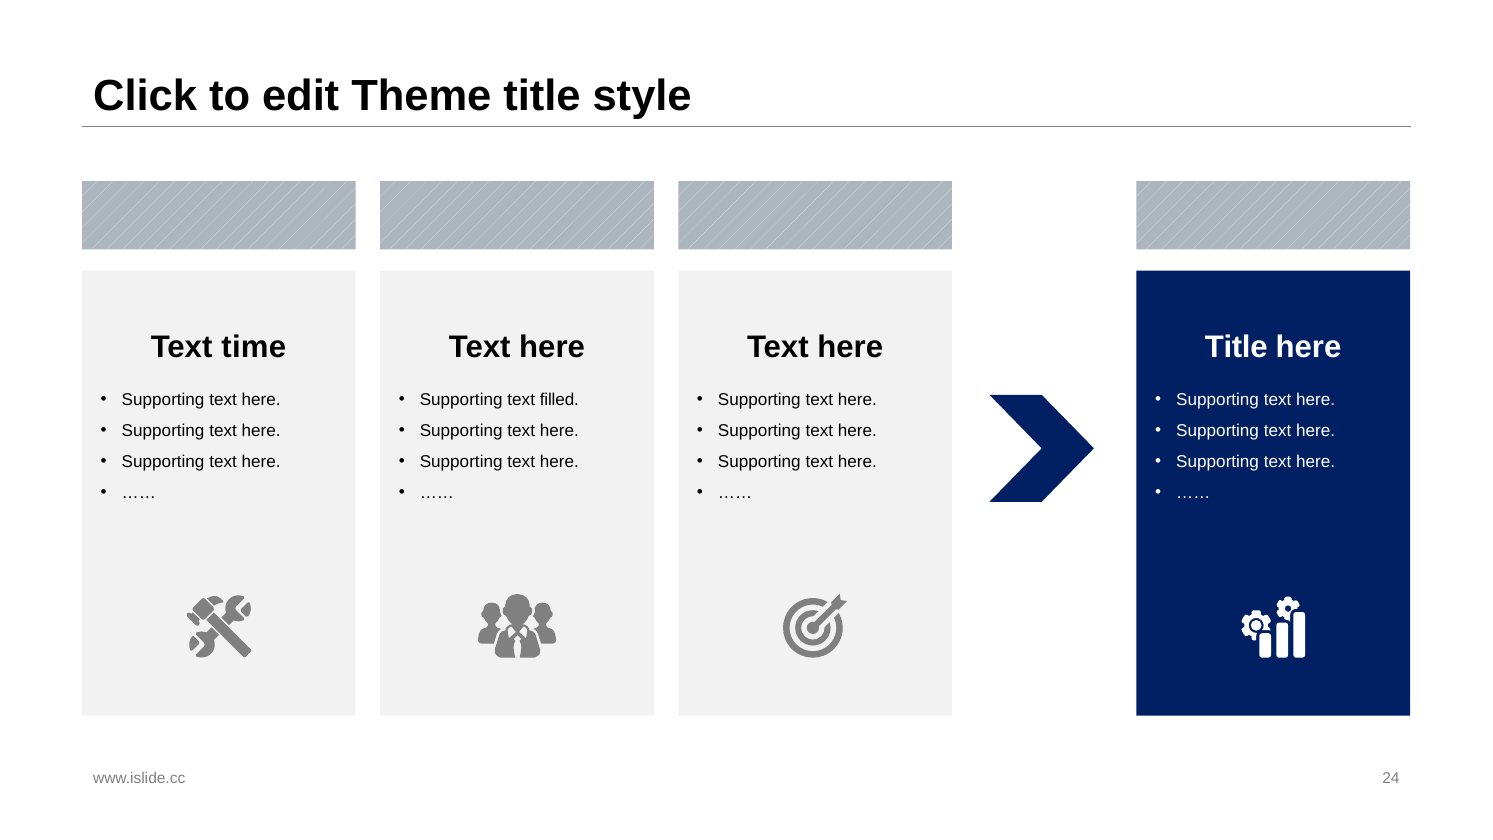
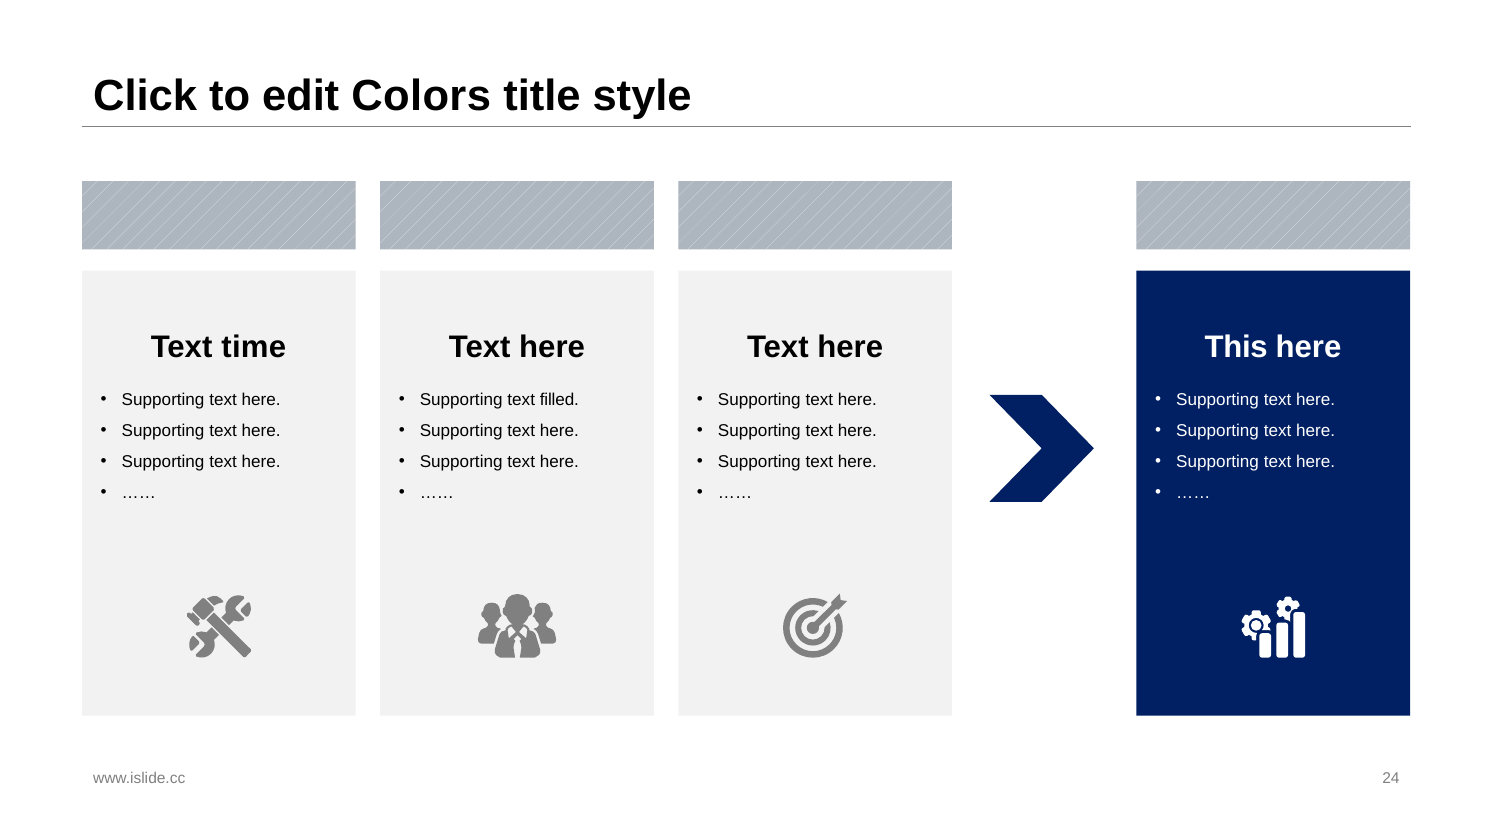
Theme: Theme -> Colors
Title at (1236, 347): Title -> This
